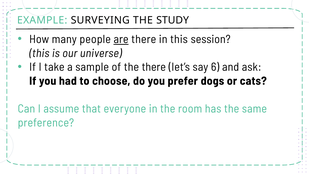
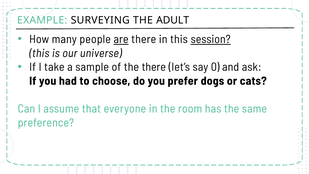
STUDY: STUDY -> ADULT
session underline: none -> present
6: 6 -> 0
